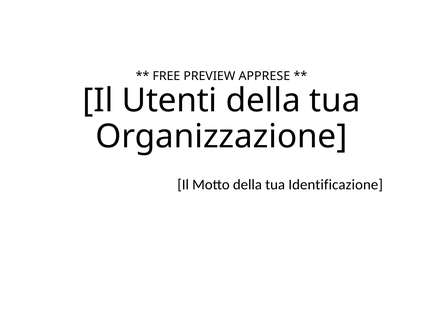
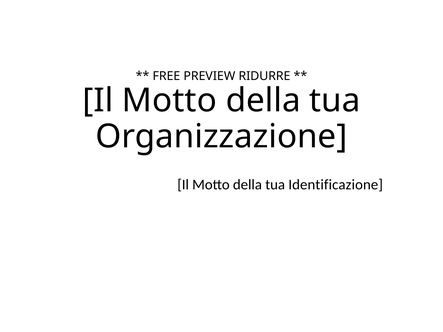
APPRESE: APPRESE -> RIDURRE
Utenti at (170, 101): Utenti -> Motto
